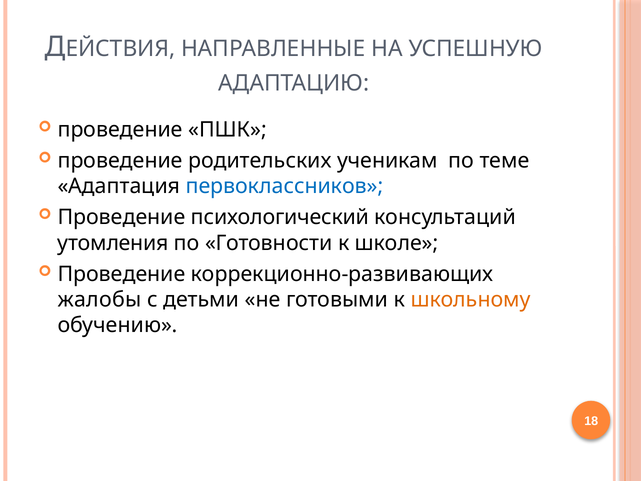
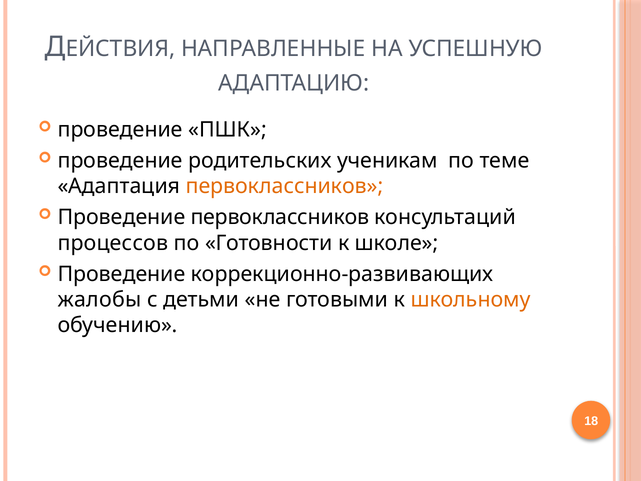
первоклассников at (285, 186) colour: blue -> orange
Проведение психологический: психологический -> первоклассников
утомления: утомления -> процессов
